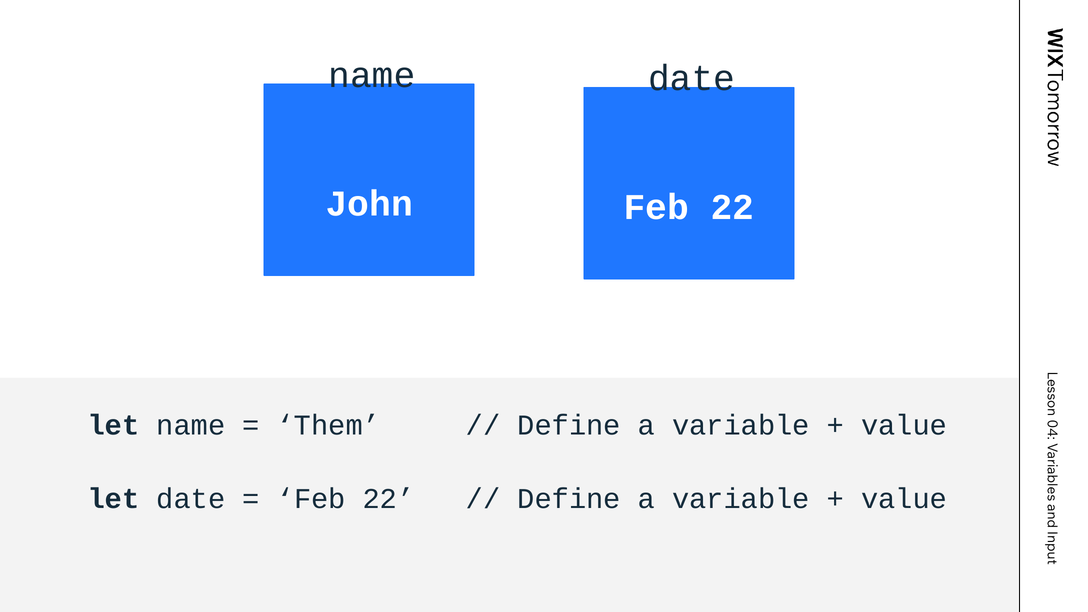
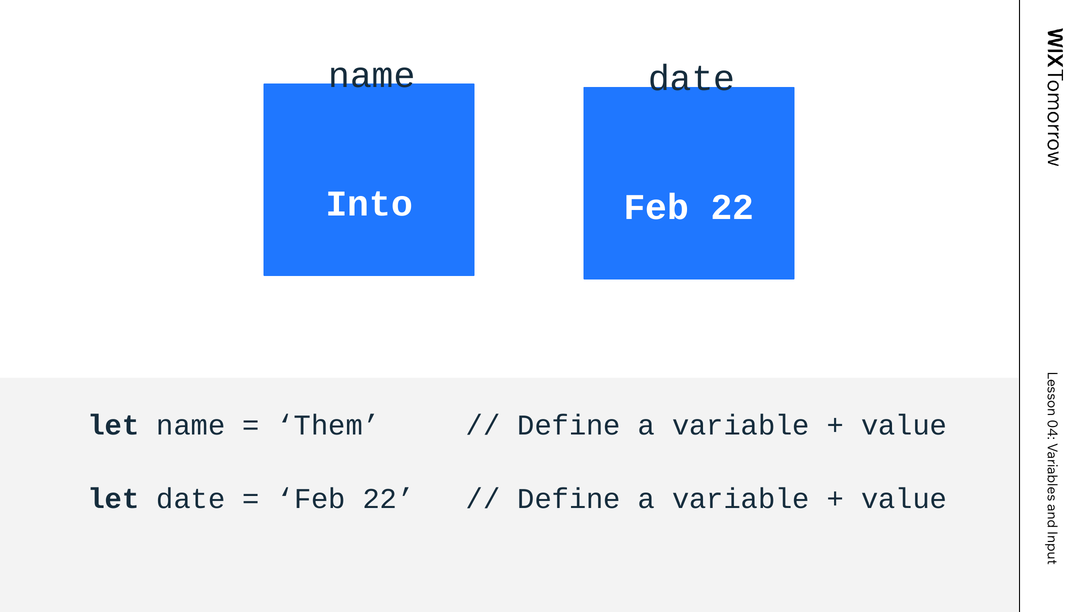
John: John -> Into
